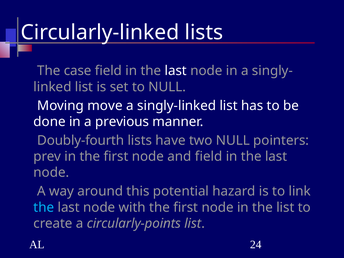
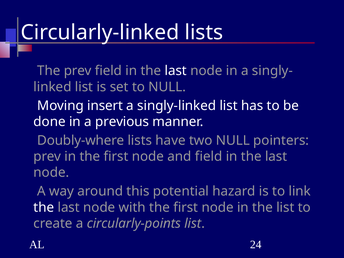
The case: case -> prev
move: move -> insert
Doubly-fourth: Doubly-fourth -> Doubly-where
the at (44, 207) colour: light blue -> white
